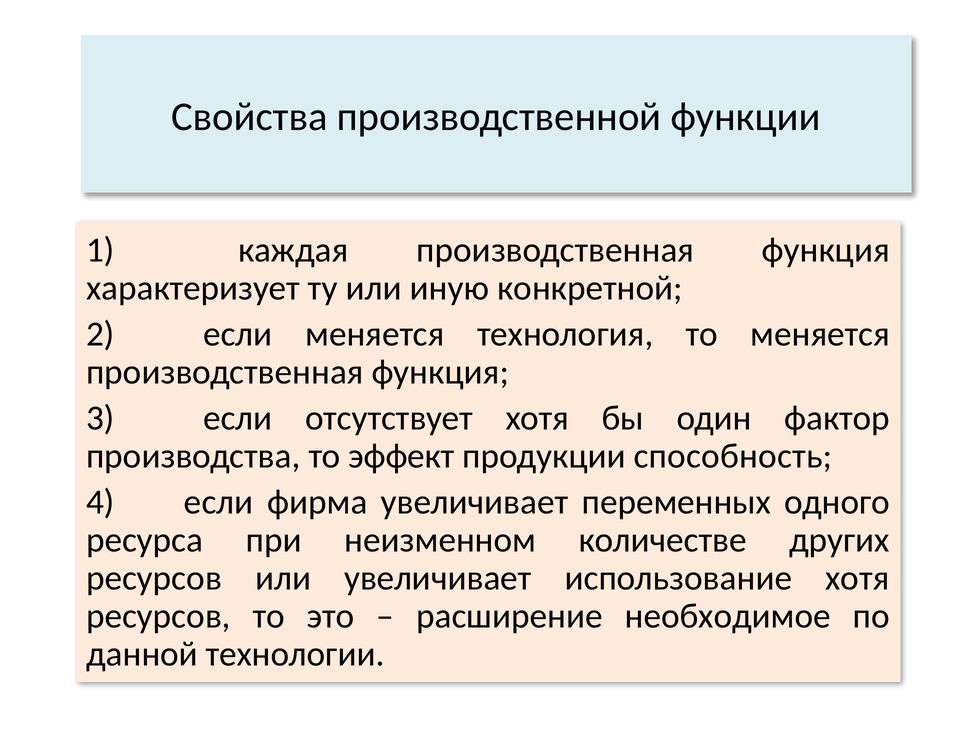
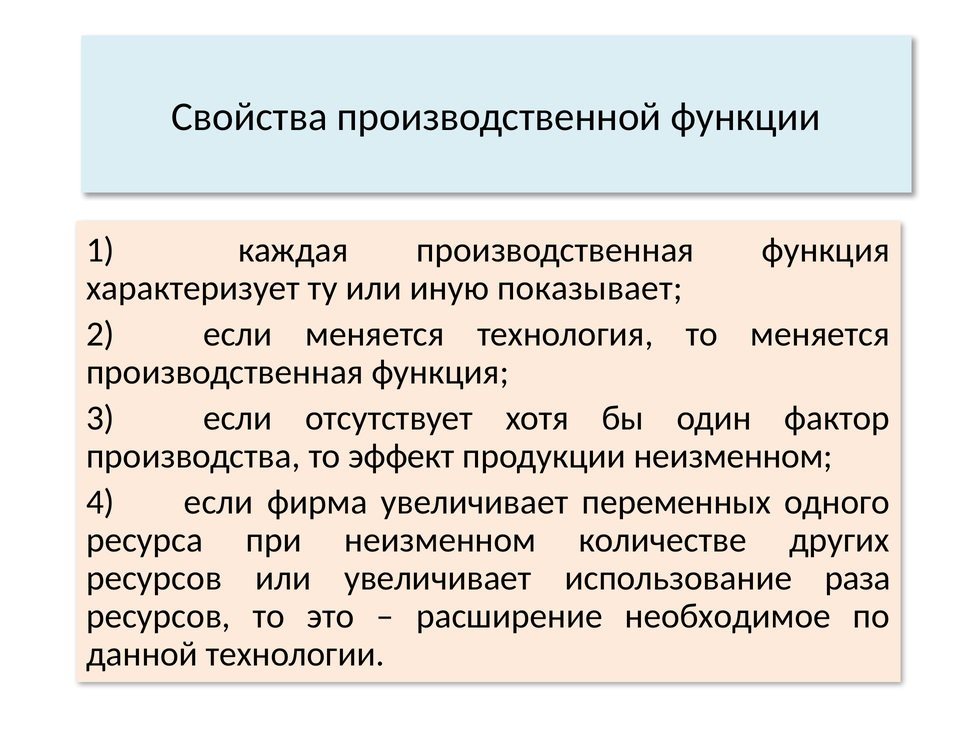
конкретной: конкретной -> показывает
продукции способность: способность -> неизменном
использование хотя: хотя -> раза
